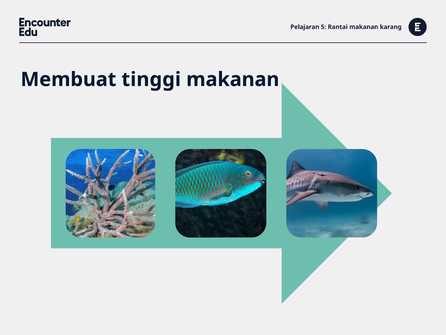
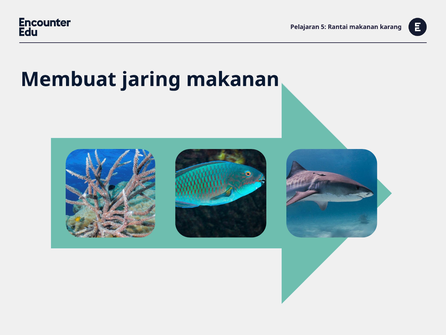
tinggi: tinggi -> jaring
